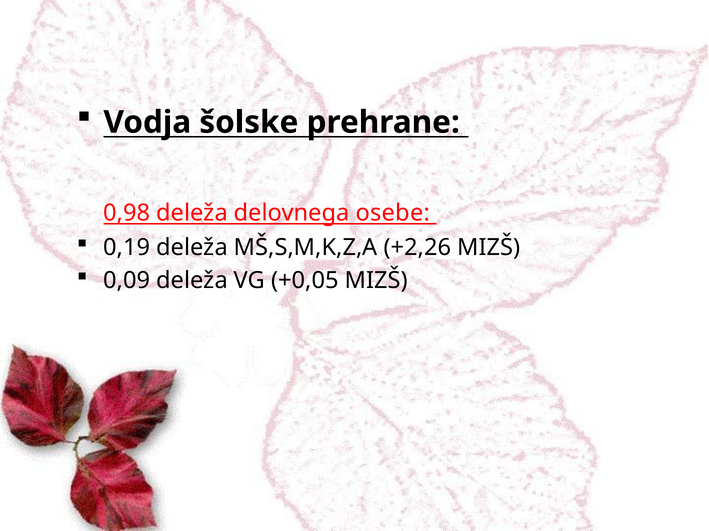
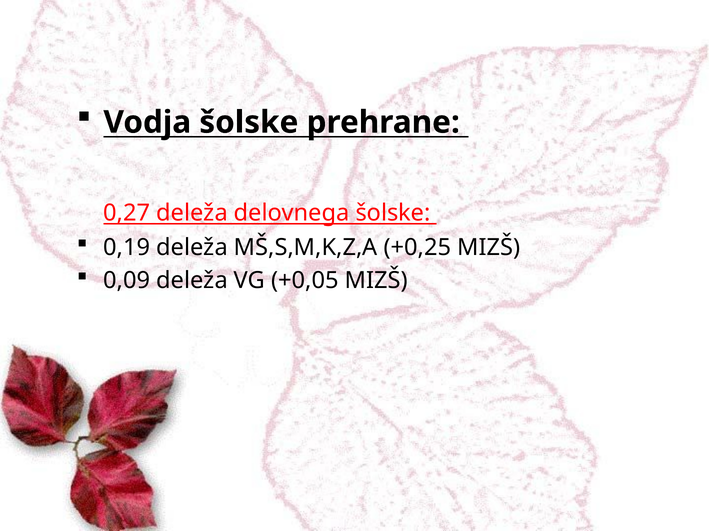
0,98: 0,98 -> 0,27
delovnega osebe: osebe -> šolske
+2,26: +2,26 -> +0,25
